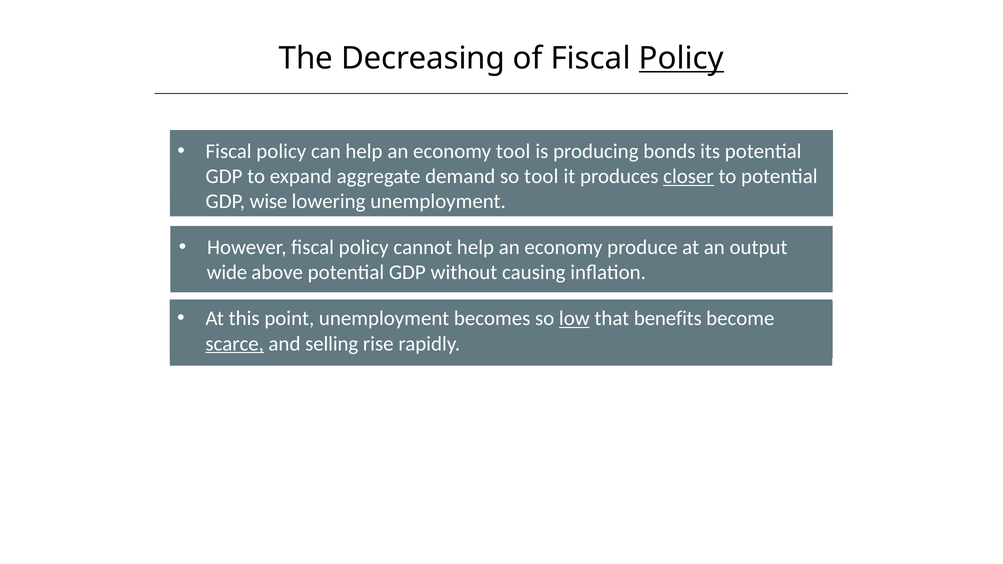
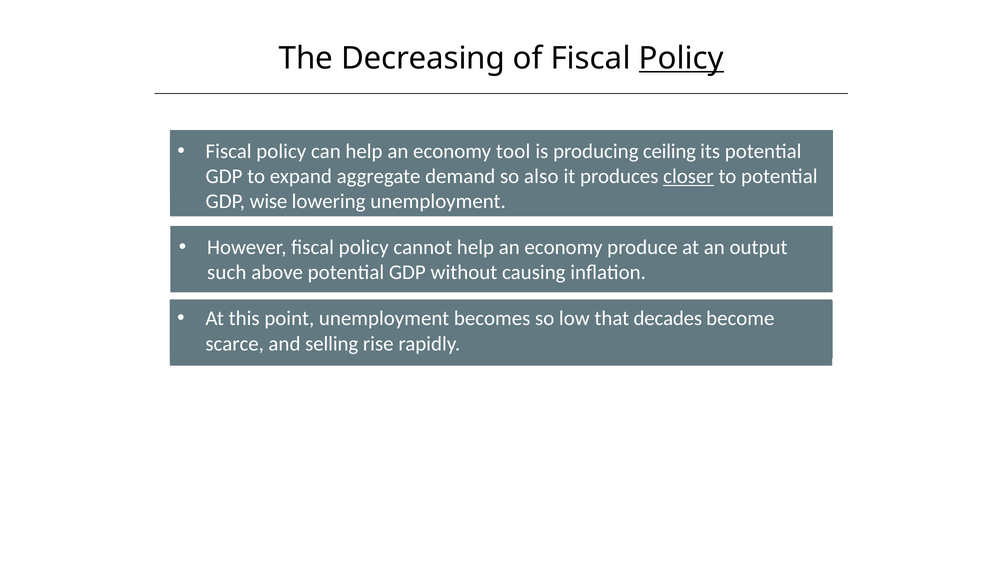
bonds: bonds -> ceiling
so tool: tool -> also
wide: wide -> such
low underline: present -> none
benefits: benefits -> decades
scarce underline: present -> none
